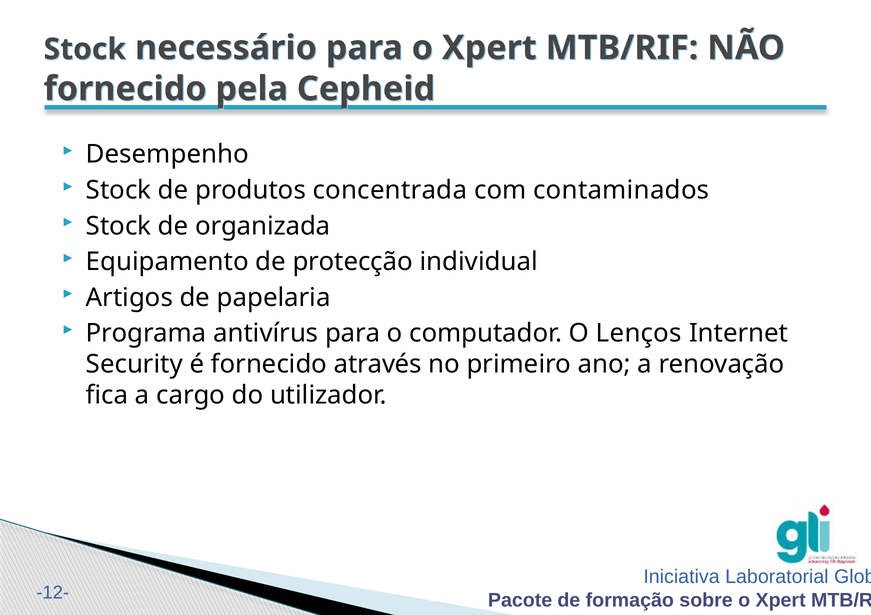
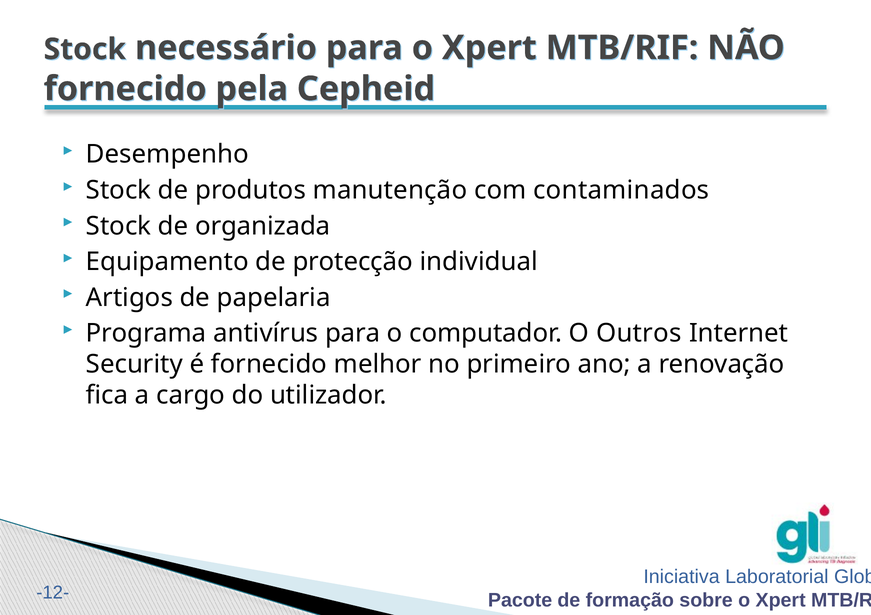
concentrada: concentrada -> manutenção
Lenços: Lenços -> Outros
através: através -> melhor
